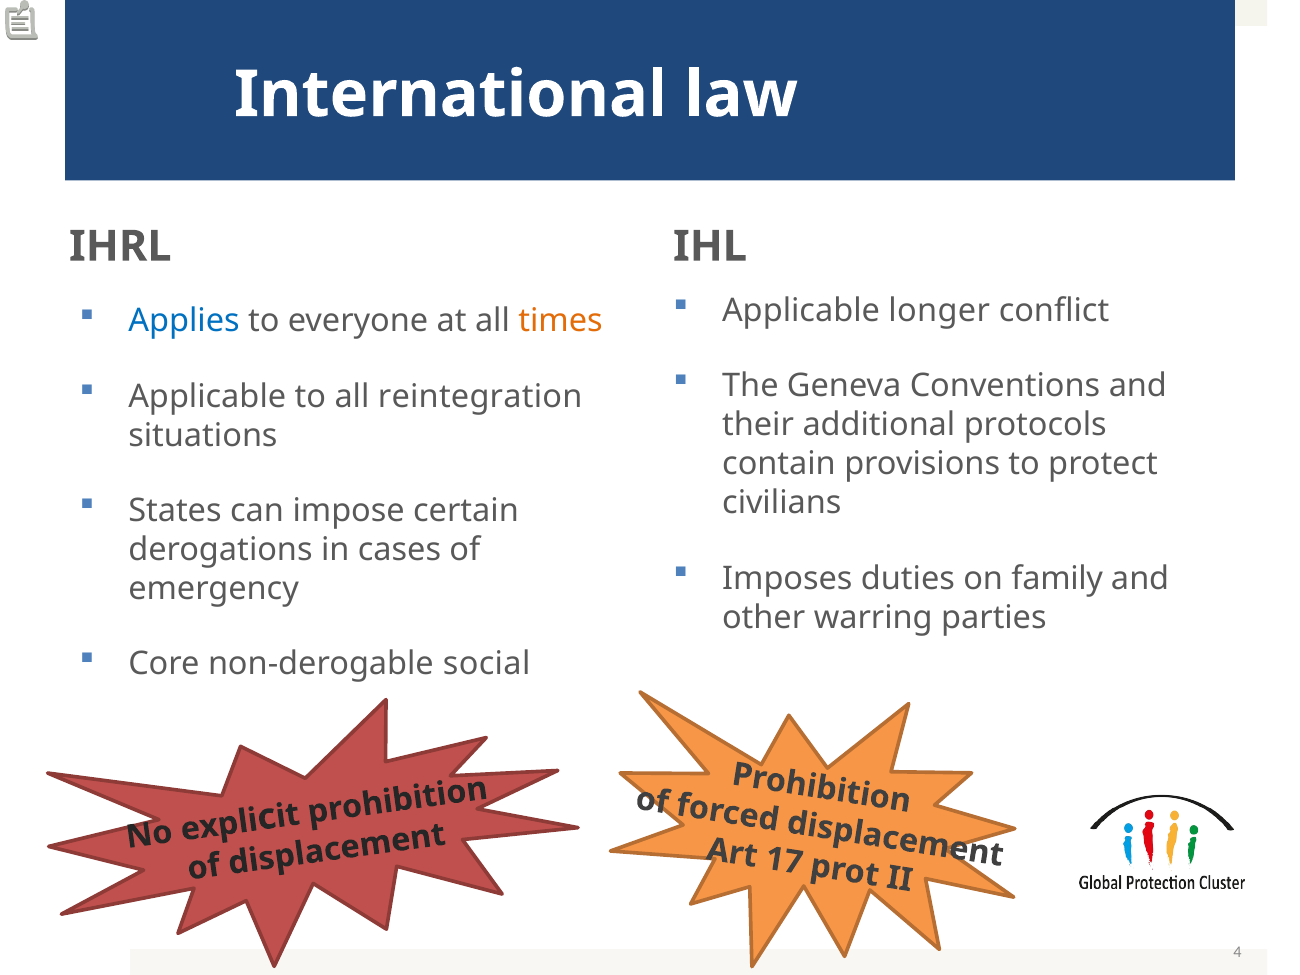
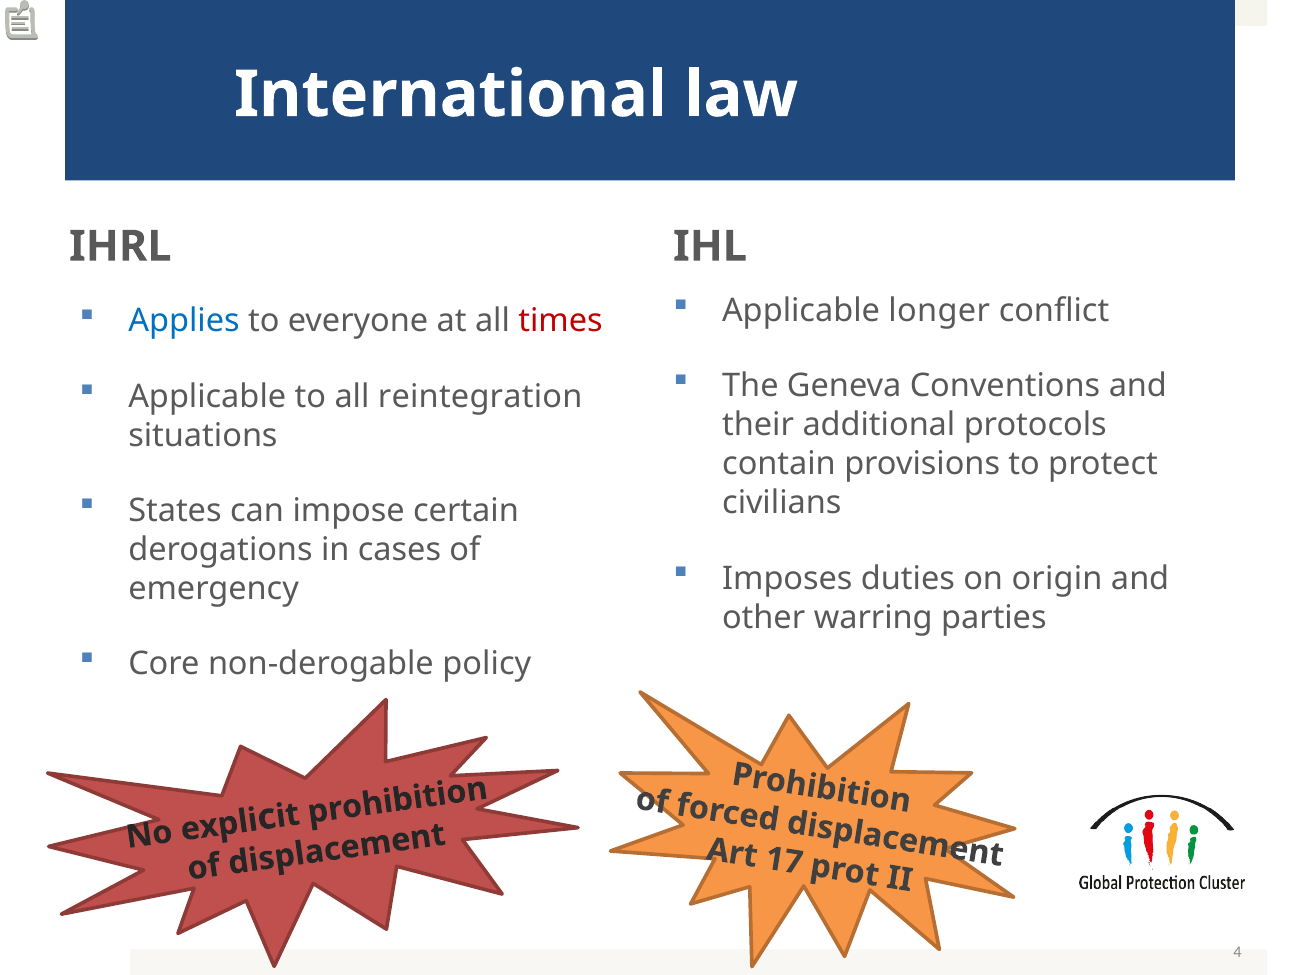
times colour: orange -> red
family: family -> origin
social: social -> policy
